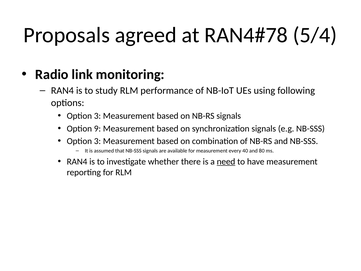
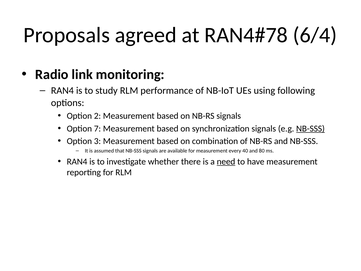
5/4: 5/4 -> 6/4
3 at (97, 116): 3 -> 2
9: 9 -> 7
NB-SSS at (310, 128) underline: none -> present
